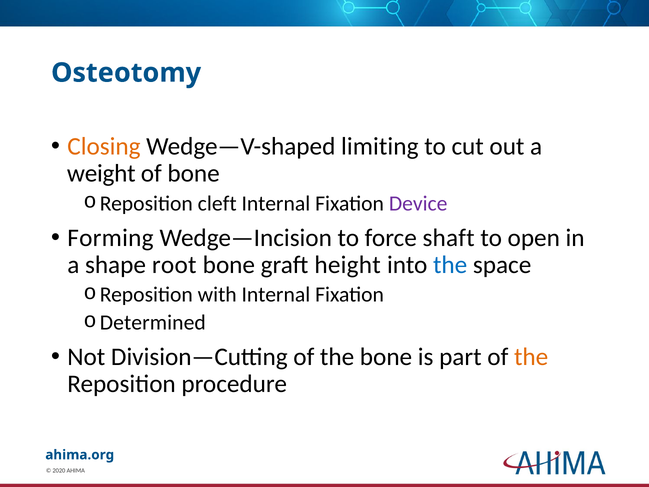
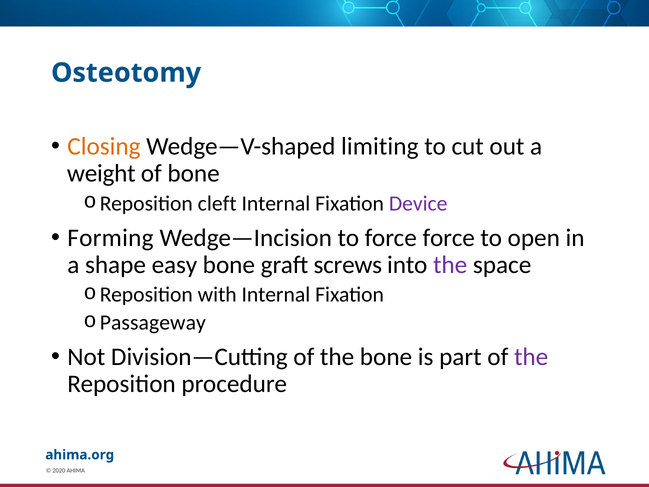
force shaft: shaft -> force
root: root -> easy
height: height -> screws
the at (450, 265) colour: blue -> purple
Determined: Determined -> Passageway
the at (531, 357) colour: orange -> purple
